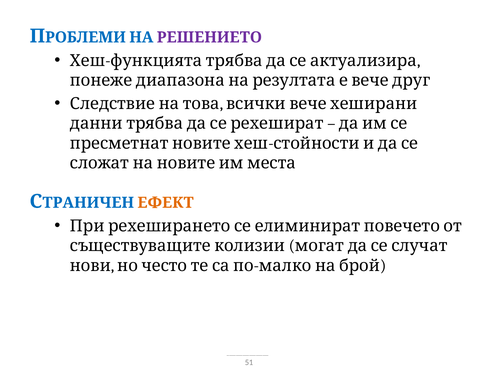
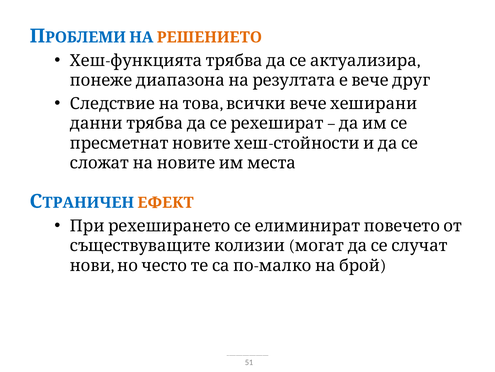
РЕШЕНИЕТО colour: purple -> orange
